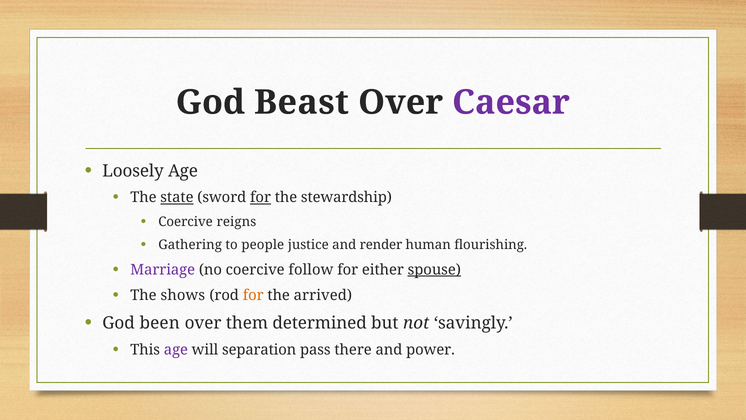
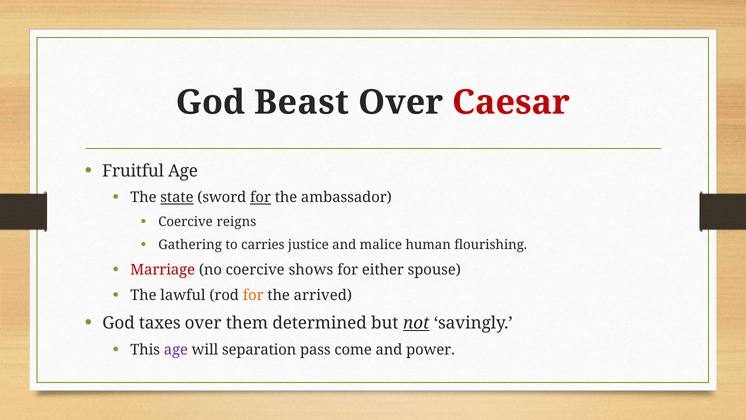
Caesar colour: purple -> red
Loosely: Loosely -> Fruitful
stewardship: stewardship -> ambassador
people: people -> carries
render: render -> malice
Marriage colour: purple -> red
follow: follow -> shows
spouse underline: present -> none
shows: shows -> lawful
been: been -> taxes
not underline: none -> present
there: there -> come
